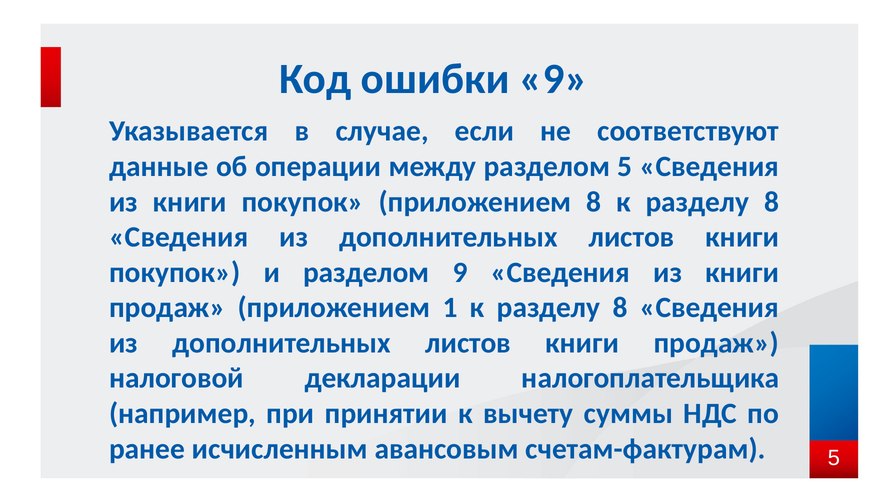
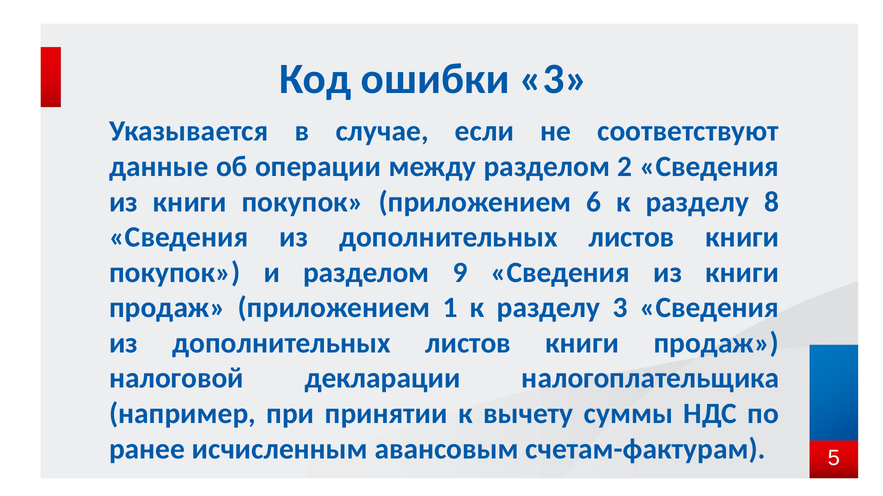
ошибки 9: 9 -> 3
разделом 5: 5 -> 2
приложением 8: 8 -> 6
1 к разделу 8: 8 -> 3
